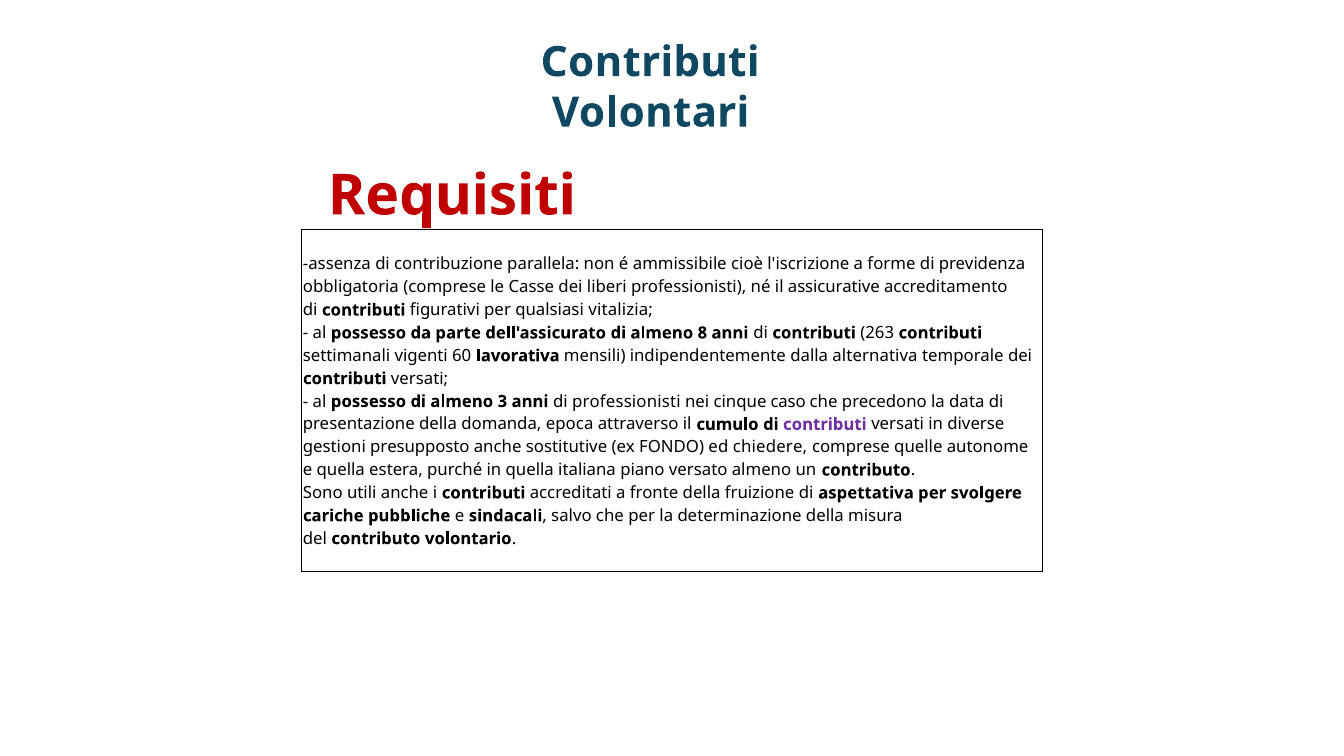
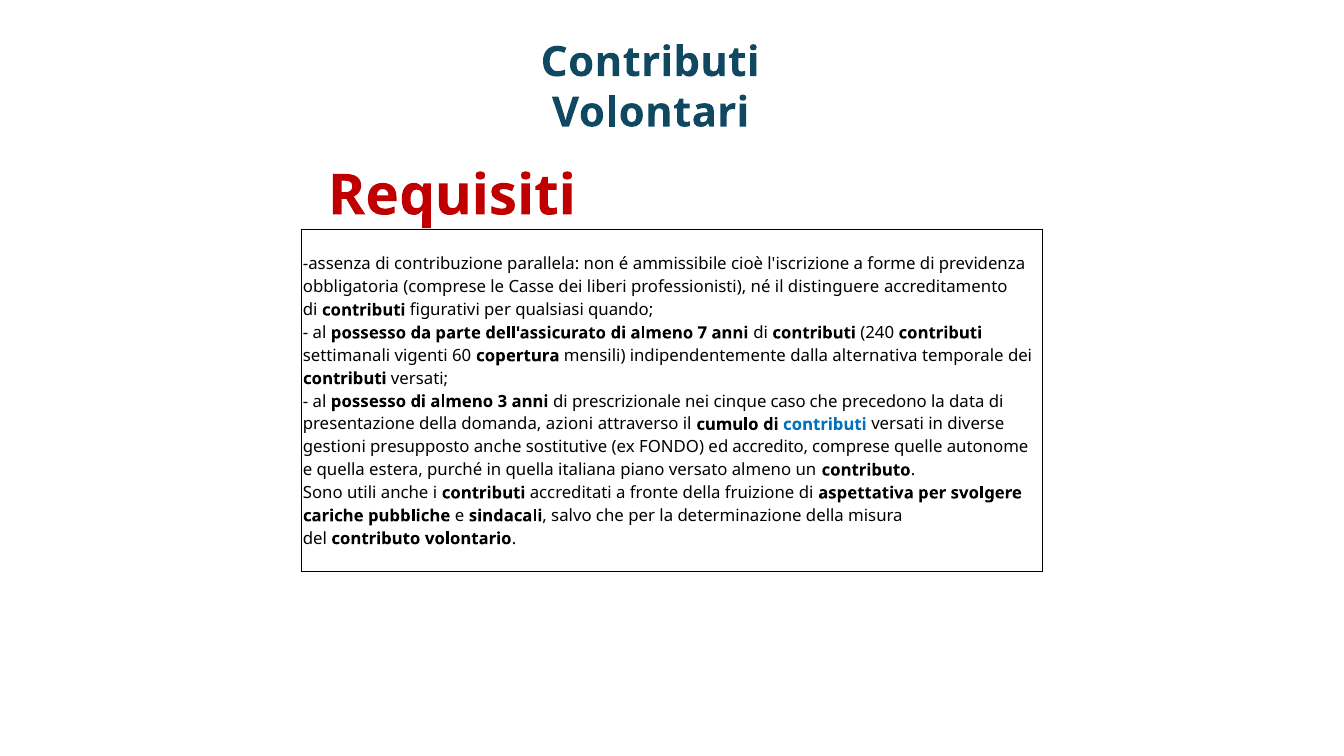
assicurative: assicurative -> distinguere
vitalizia: vitalizia -> quando
8: 8 -> 7
263: 263 -> 240
lavorativa: lavorativa -> copertura
di professionisti: professionisti -> prescrizionale
epoca: epoca -> azioni
contributi at (825, 424) colour: purple -> blue
chiedere: chiedere -> accredito
